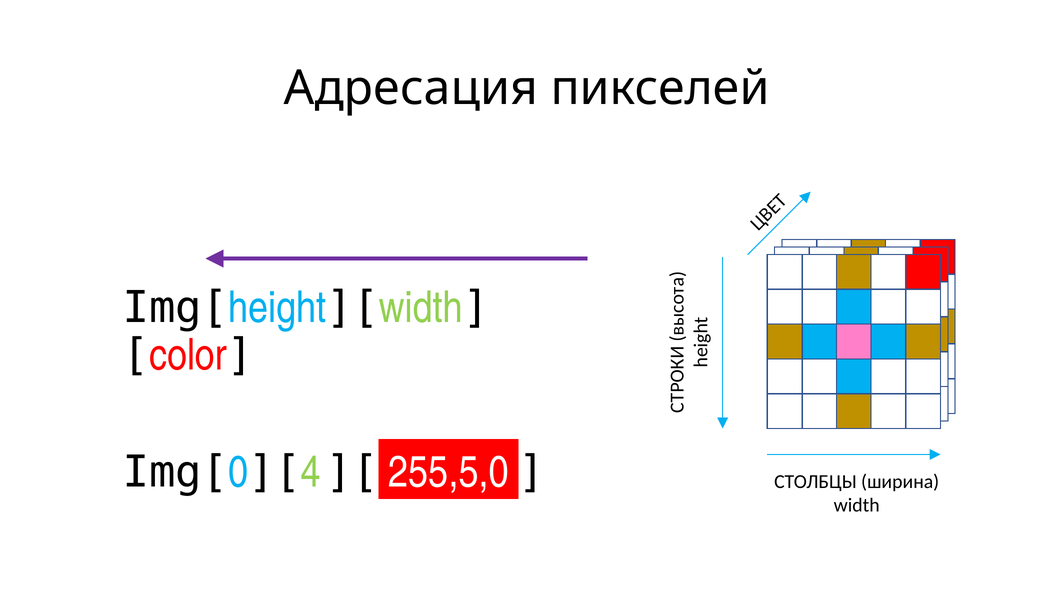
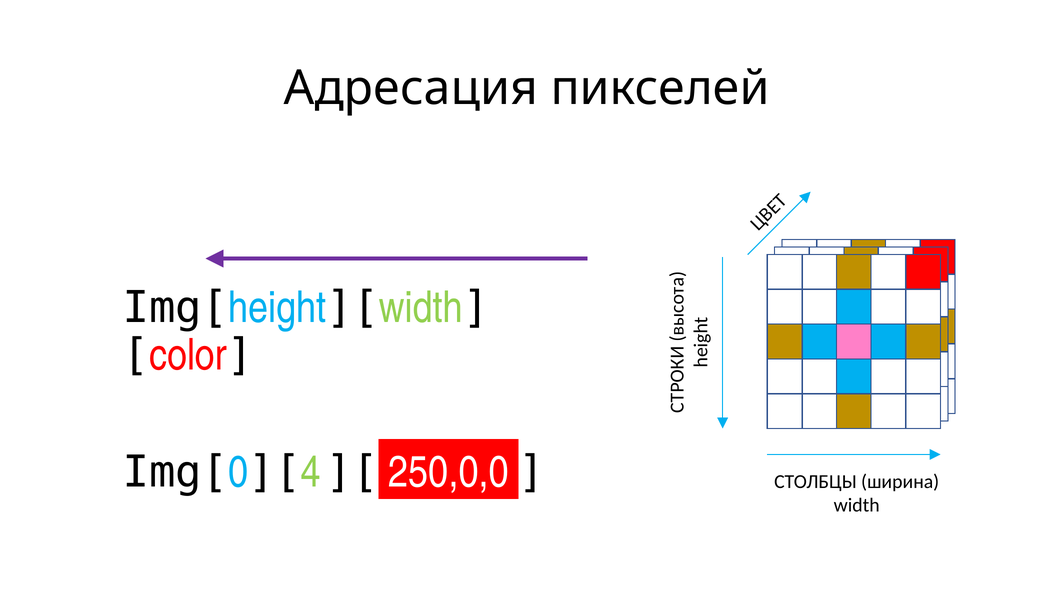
255,5,0: 255,5,0 -> 250,0,0
